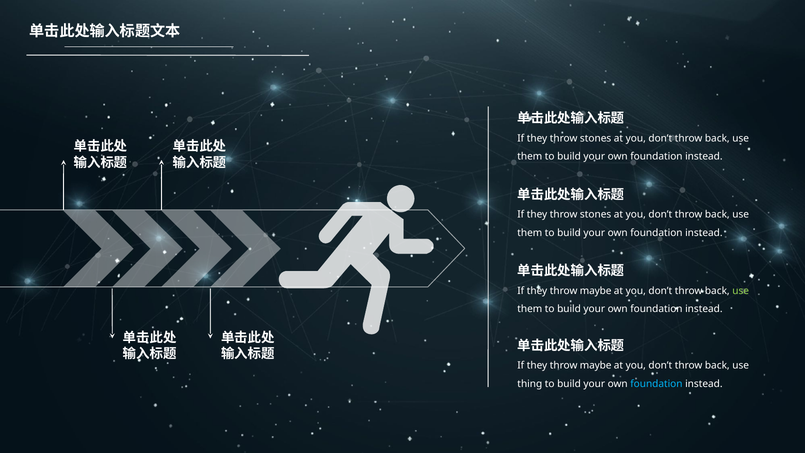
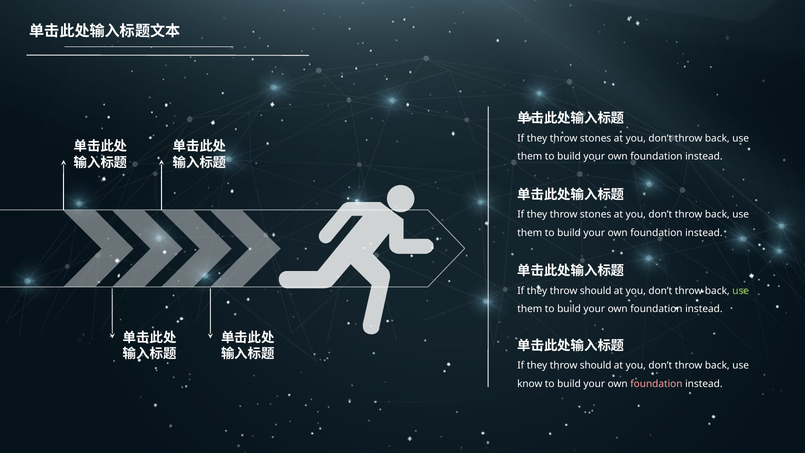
maybe at (596, 291): maybe -> should
maybe at (596, 365): maybe -> should
thing: thing -> know
foundation at (656, 384) colour: light blue -> pink
